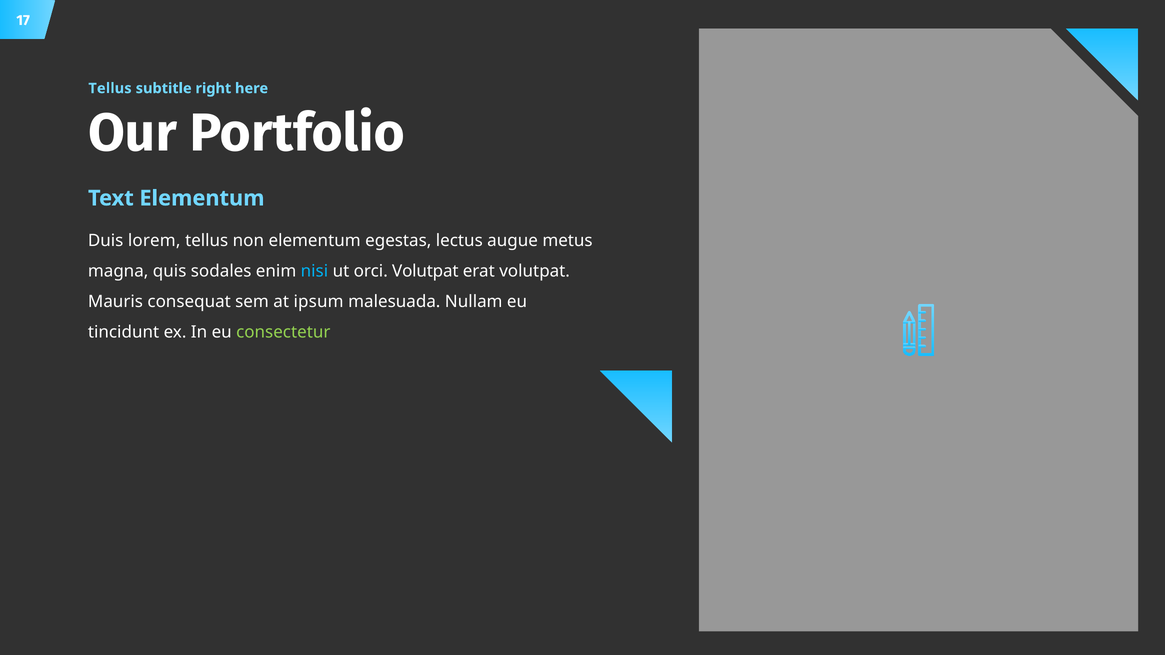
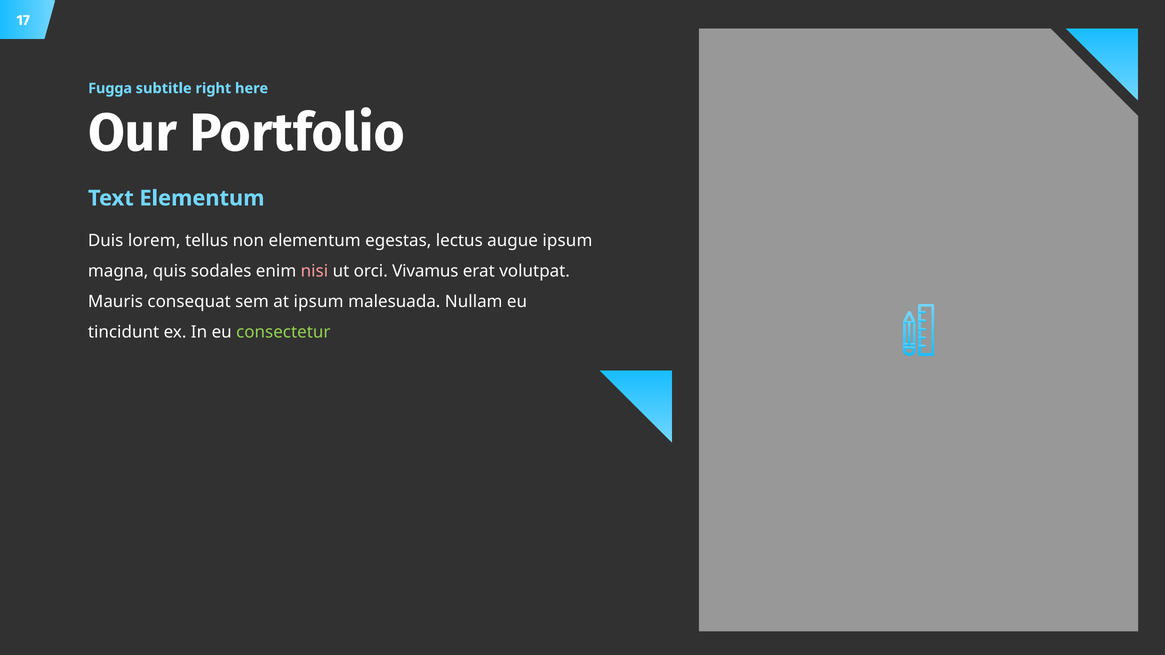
Tellus at (110, 88): Tellus -> Fugga
augue metus: metus -> ipsum
nisi colour: light blue -> pink
orci Volutpat: Volutpat -> Vivamus
